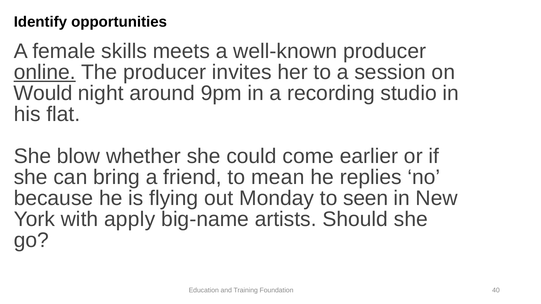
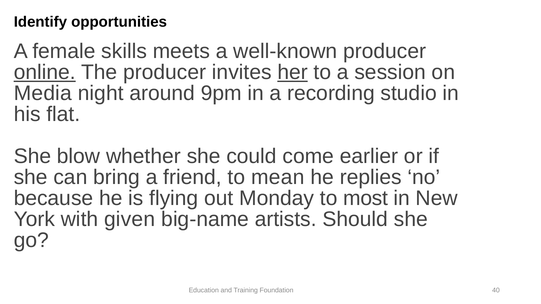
her underline: none -> present
Would: Would -> Media
seen: seen -> most
apply: apply -> given
